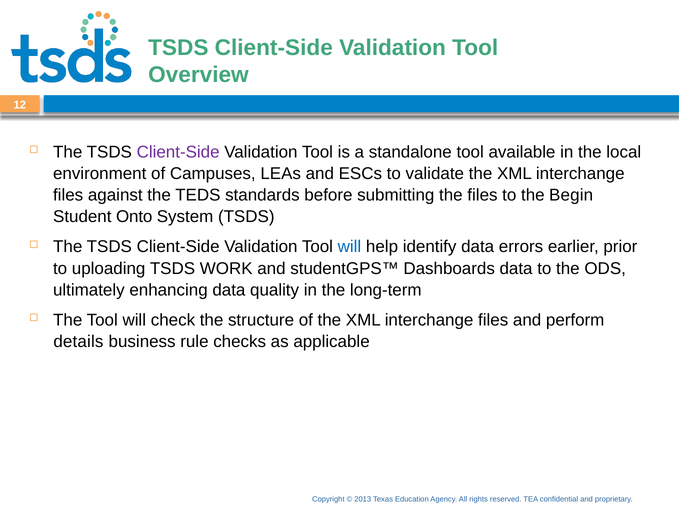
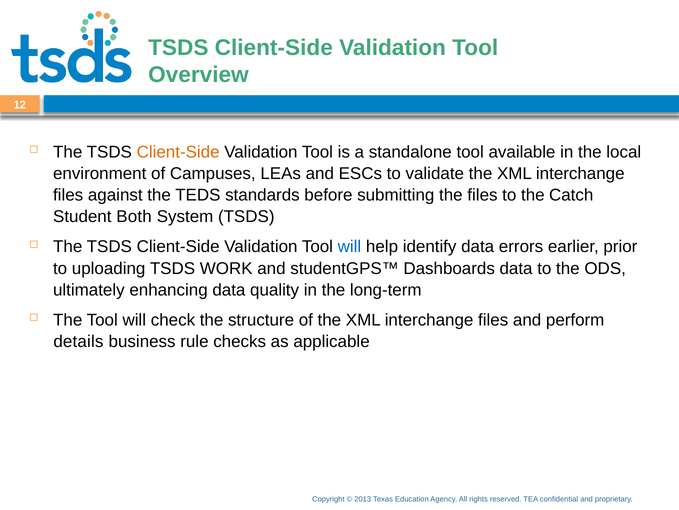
Client-Side at (178, 152) colour: purple -> orange
Begin: Begin -> Catch
Onto: Onto -> Both
